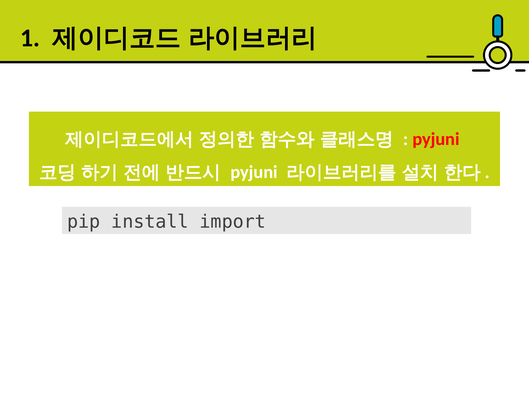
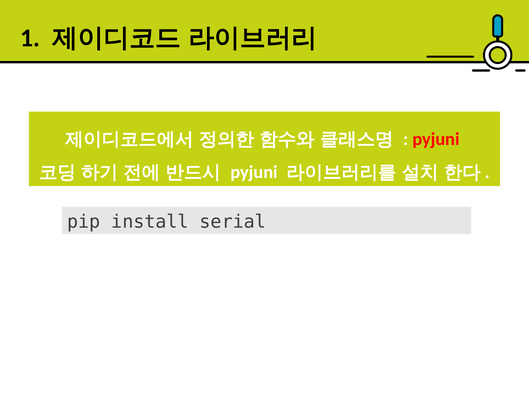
import: import -> serial
